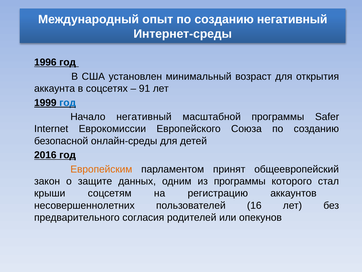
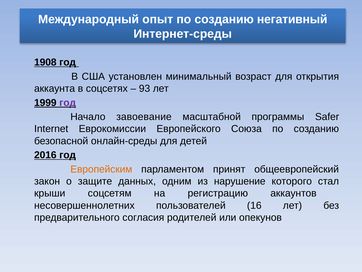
1996: 1996 -> 1908
91: 91 -> 93
год at (68, 103) colour: blue -> purple
Начало негативный: негативный -> завоевание
из программы: программы -> нарушение
